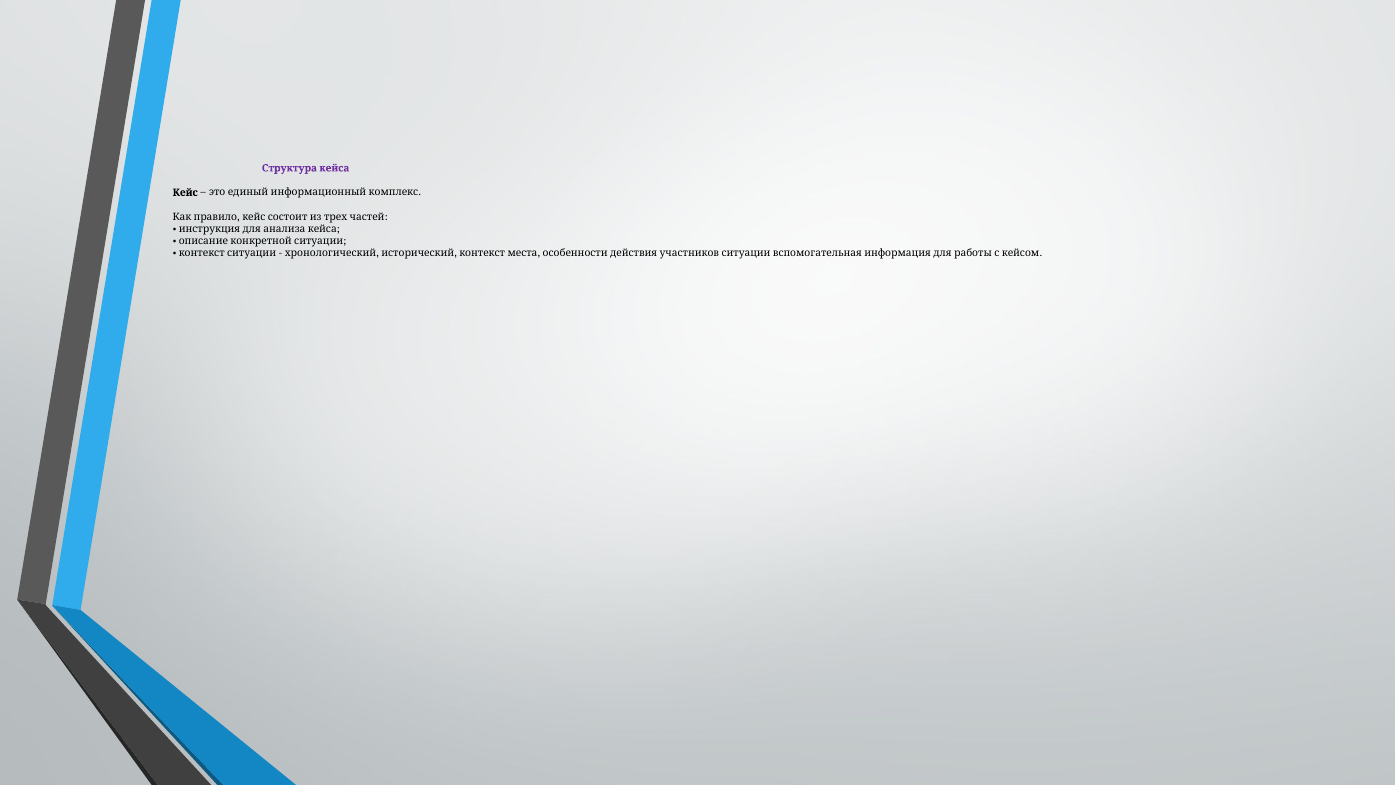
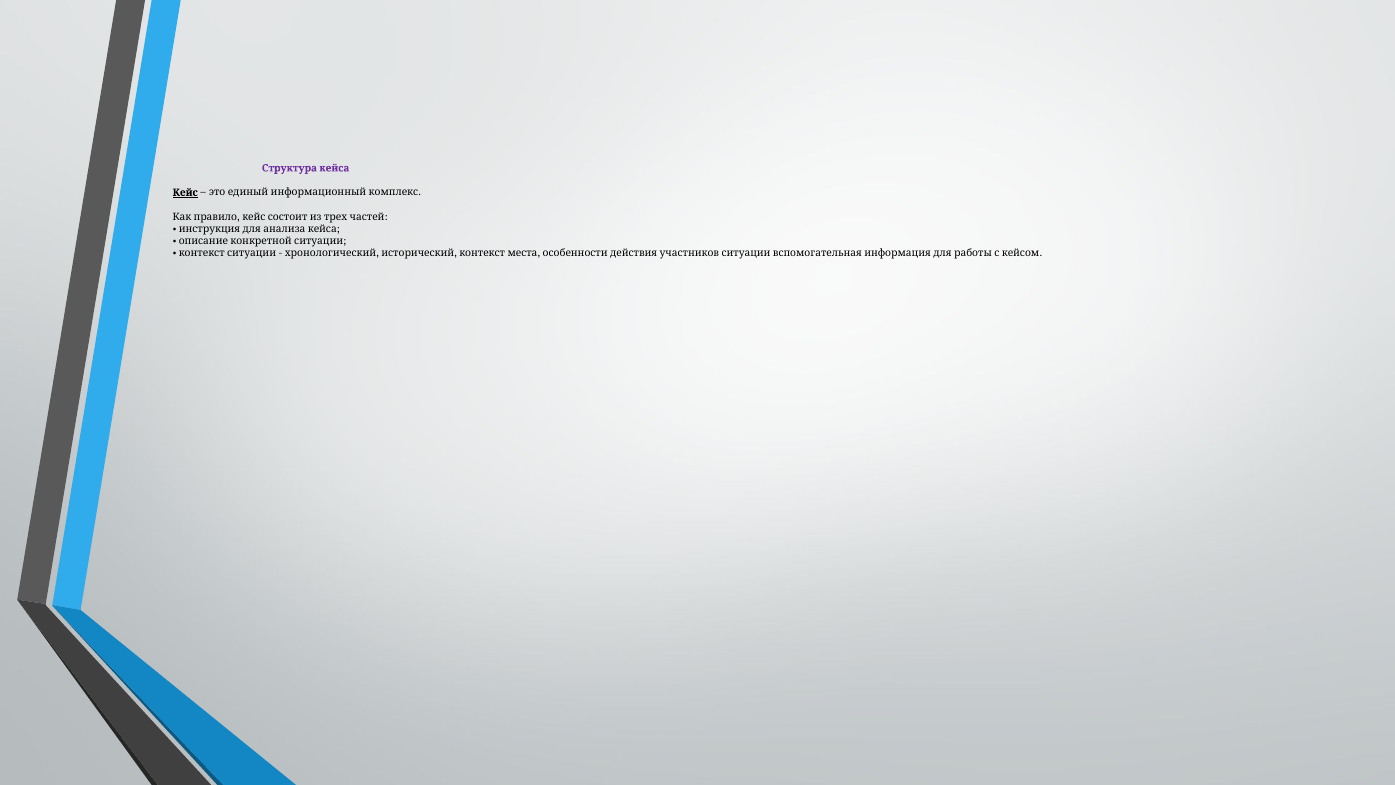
Кейс underline: none -> present
